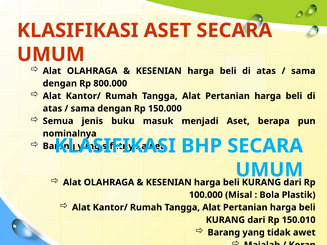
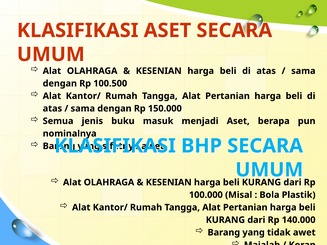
800.000: 800.000 -> 100.500
150.010: 150.010 -> 140.000
